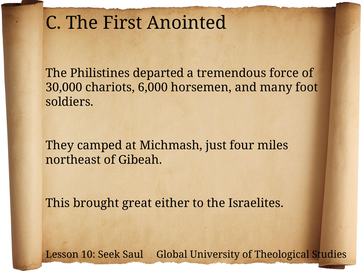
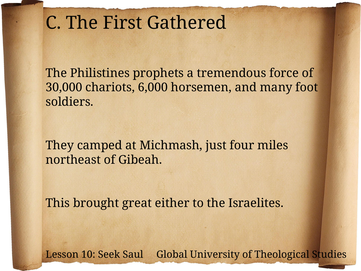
Anointed: Anointed -> Gathered
departed: departed -> prophets
